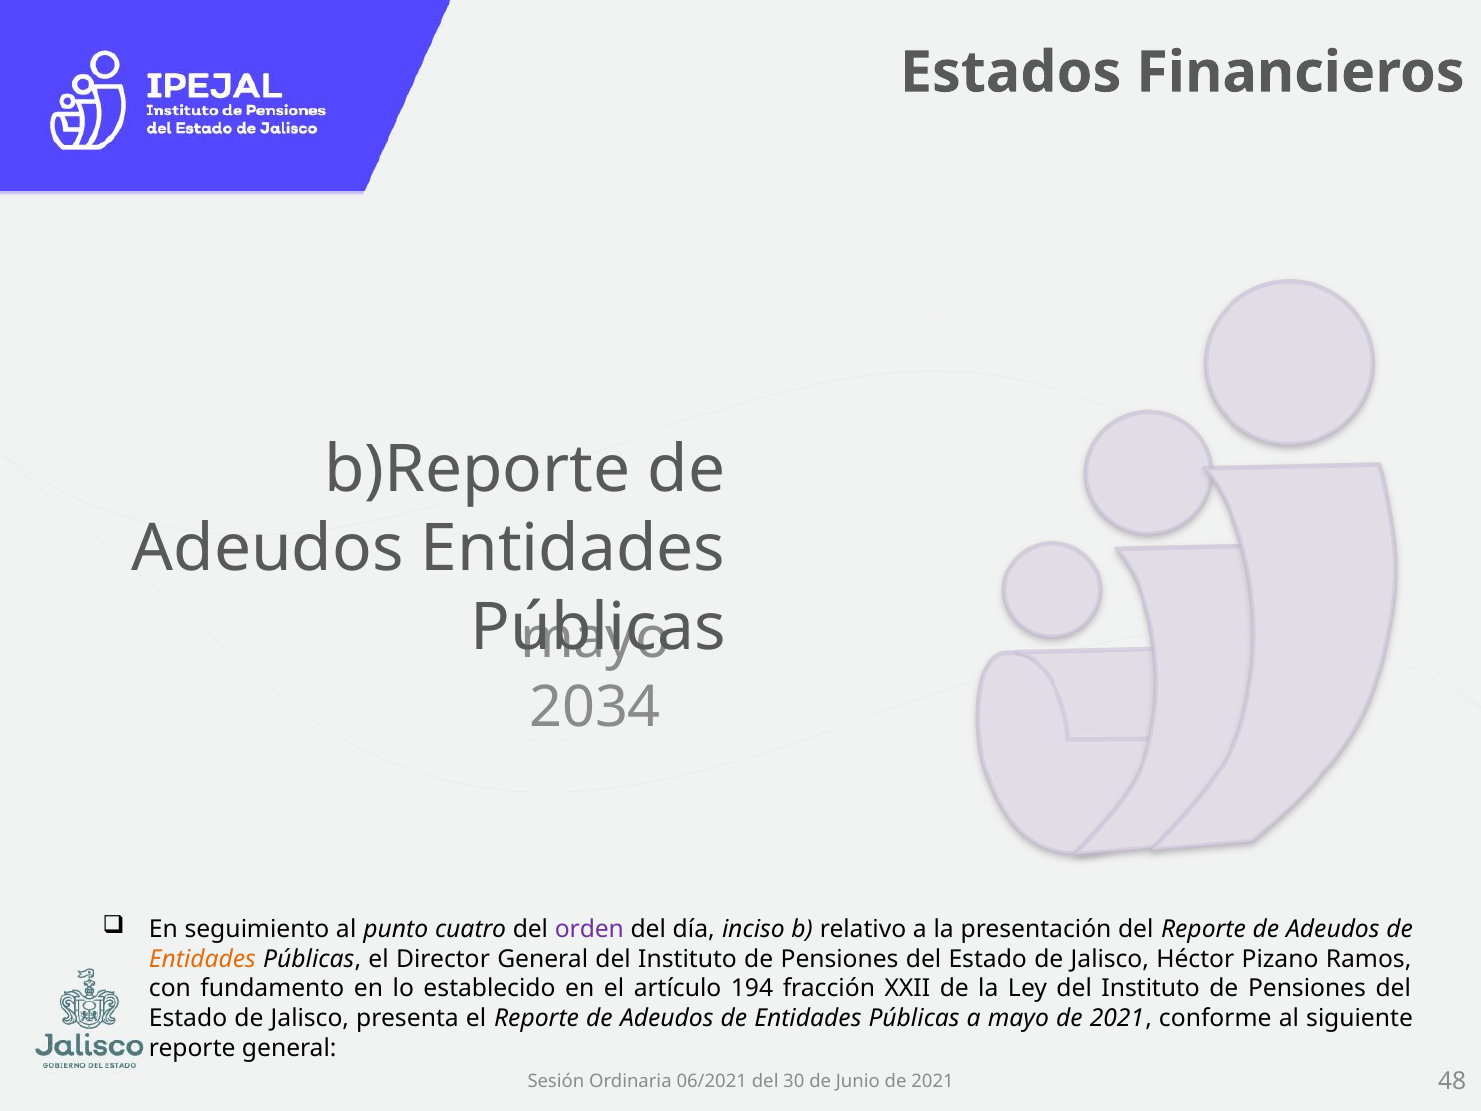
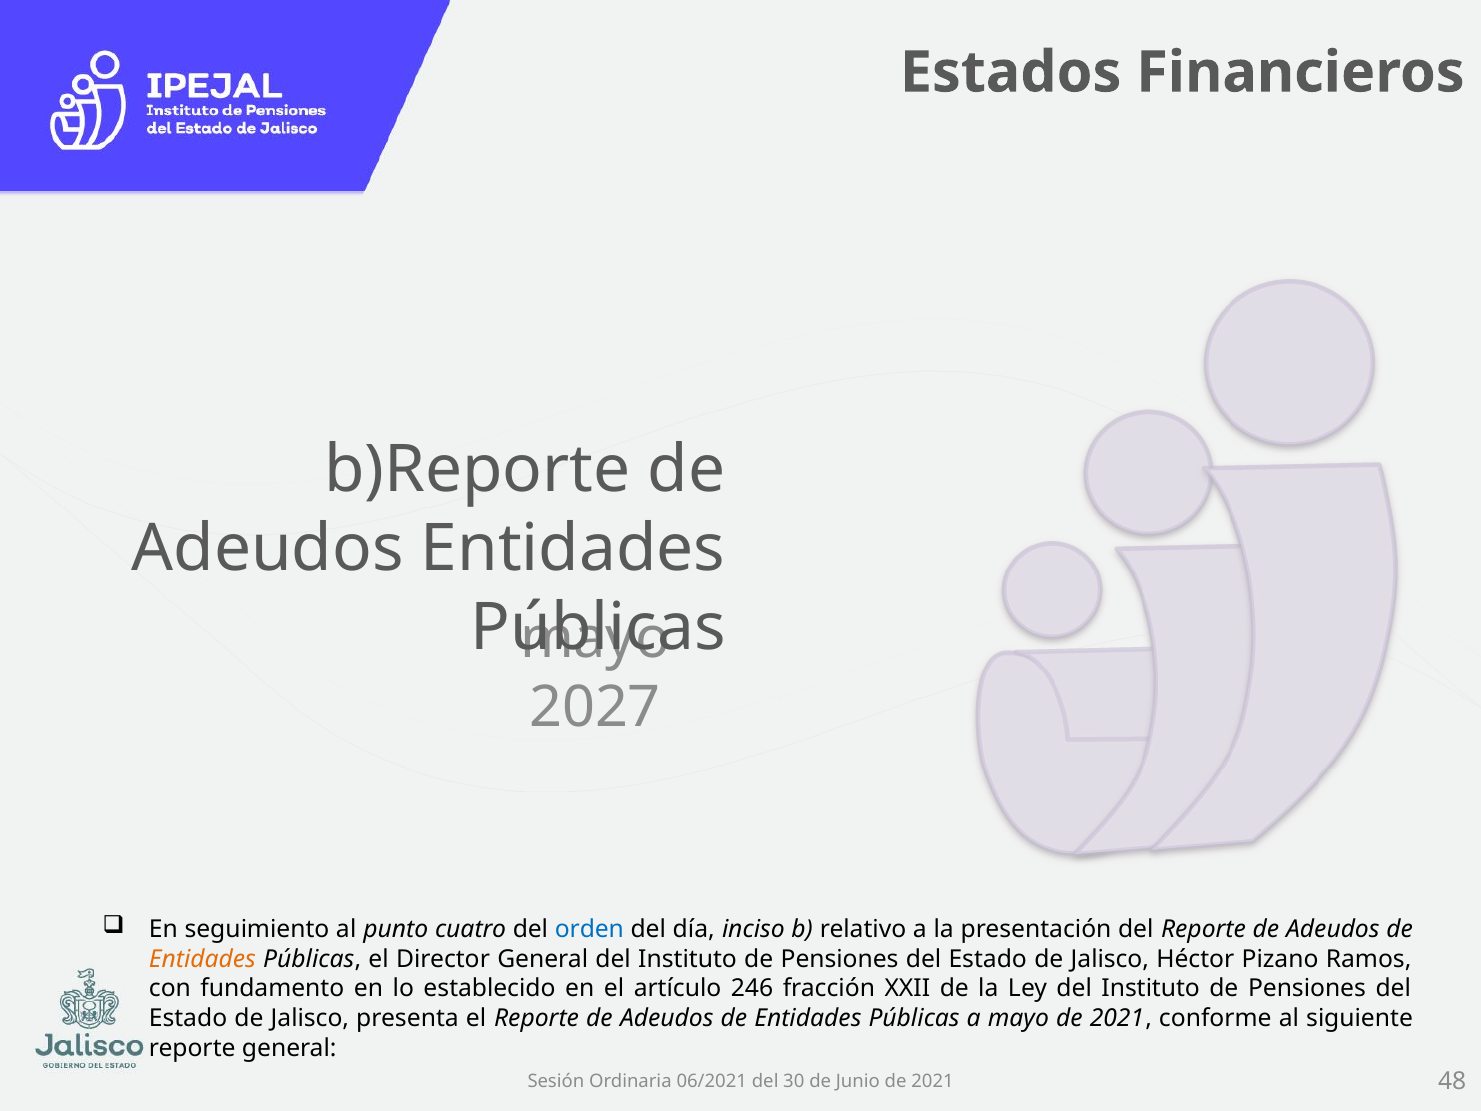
2034: 2034 -> 2027
orden colour: purple -> blue
194: 194 -> 246
